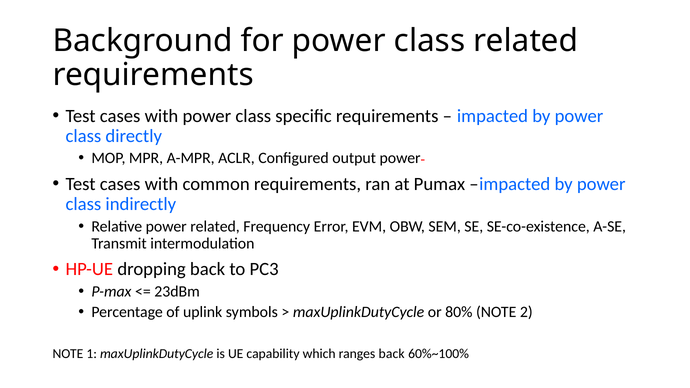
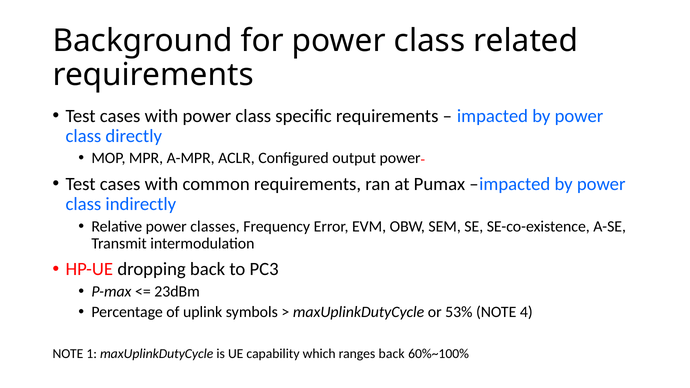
power related: related -> classes
80%: 80% -> 53%
2: 2 -> 4
